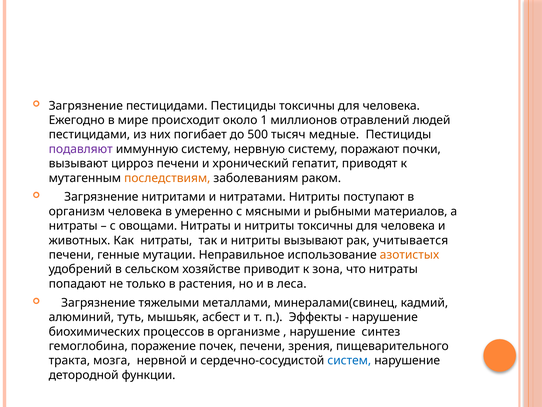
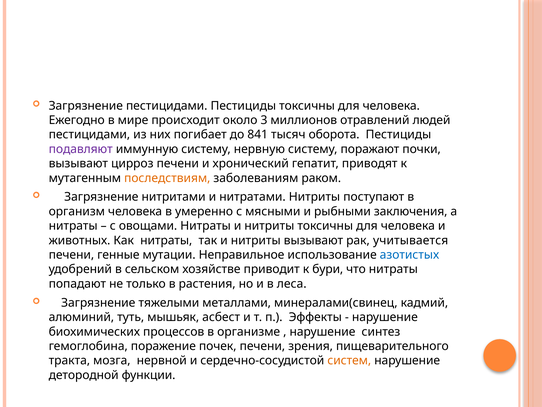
1: 1 -> 3
500: 500 -> 841
медные: медные -> оборота
материалов: материалов -> заключения
азотистых colour: orange -> blue
зона: зона -> бури
систем colour: blue -> orange
